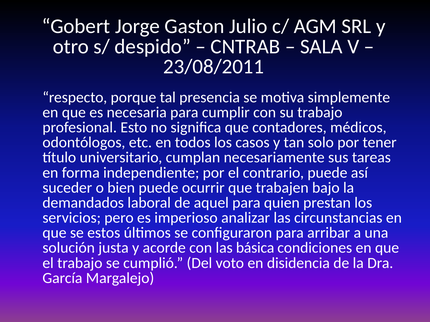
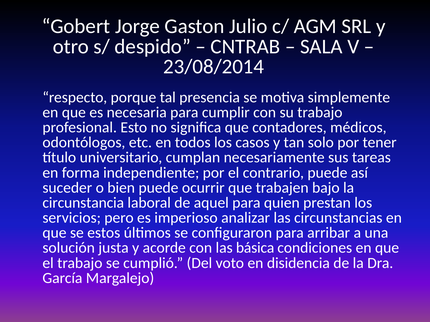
23/08/2011: 23/08/2011 -> 23/08/2014
demandados: demandados -> circunstancia
